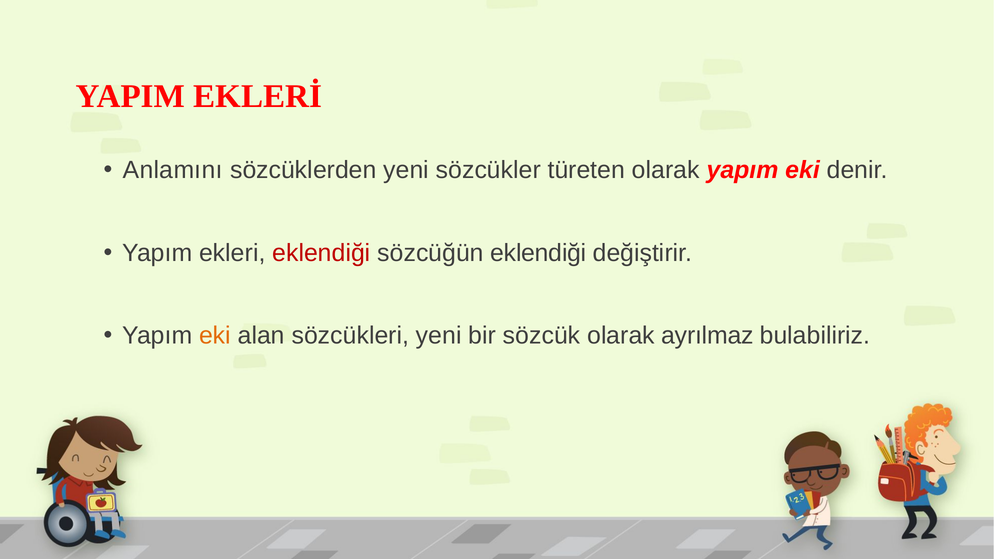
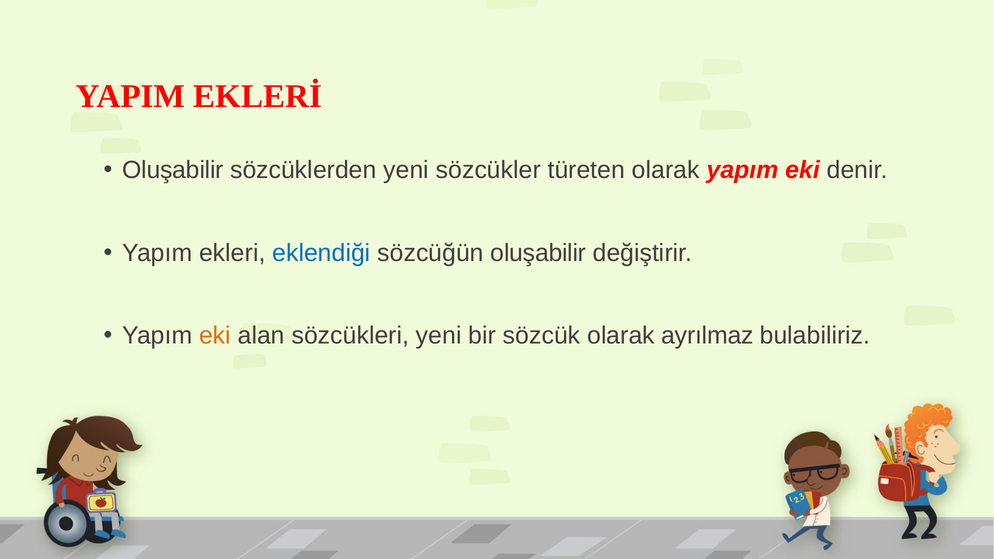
Anlamını at (173, 170): Anlamını -> Oluşabilir
eklendiği at (321, 253) colour: red -> blue
sözcüğün eklendiği: eklendiği -> oluşabilir
